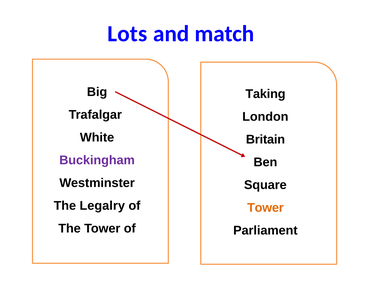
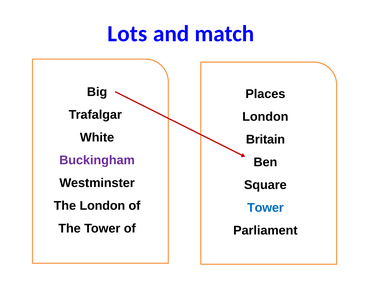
Taking: Taking -> Places
The Legalry: Legalry -> London
Tower at (265, 207) colour: orange -> blue
